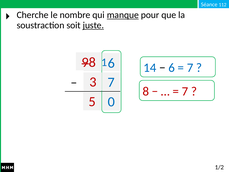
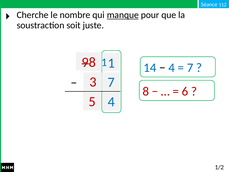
juste underline: present -> none
6 at (111, 63): 6 -> 1
6 at (172, 68): 6 -> 4
7 at (185, 91): 7 -> 6
5 0: 0 -> 4
